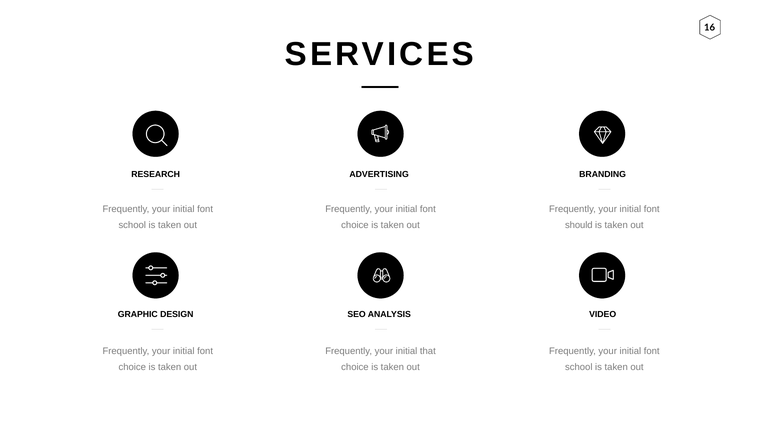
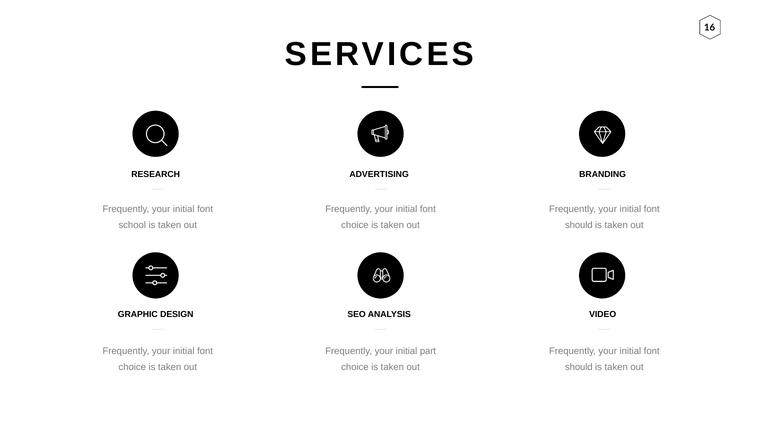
that: that -> part
school at (579, 367): school -> should
